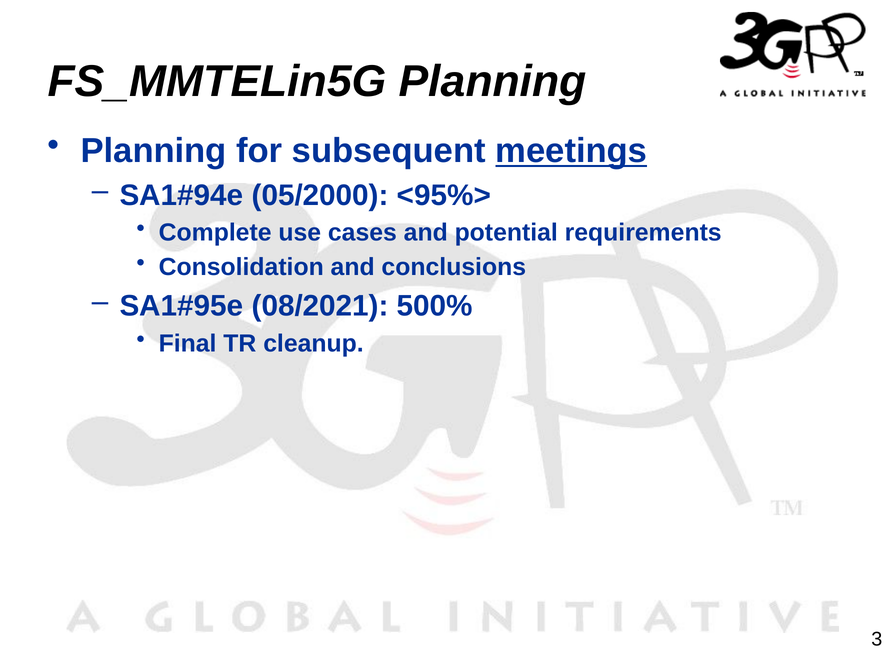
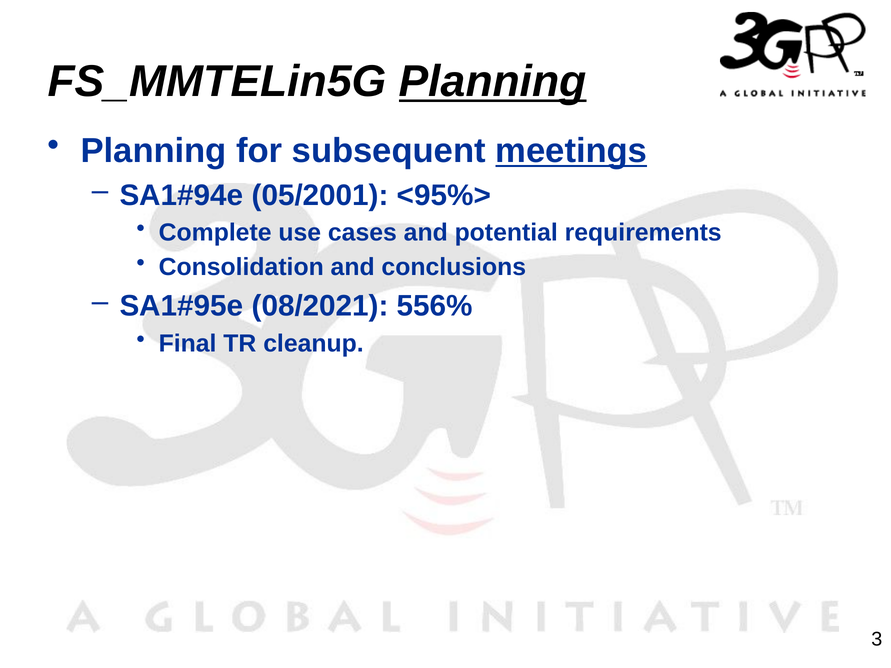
Planning at (493, 82) underline: none -> present
05/2000: 05/2000 -> 05/2001
500%: 500% -> 556%
